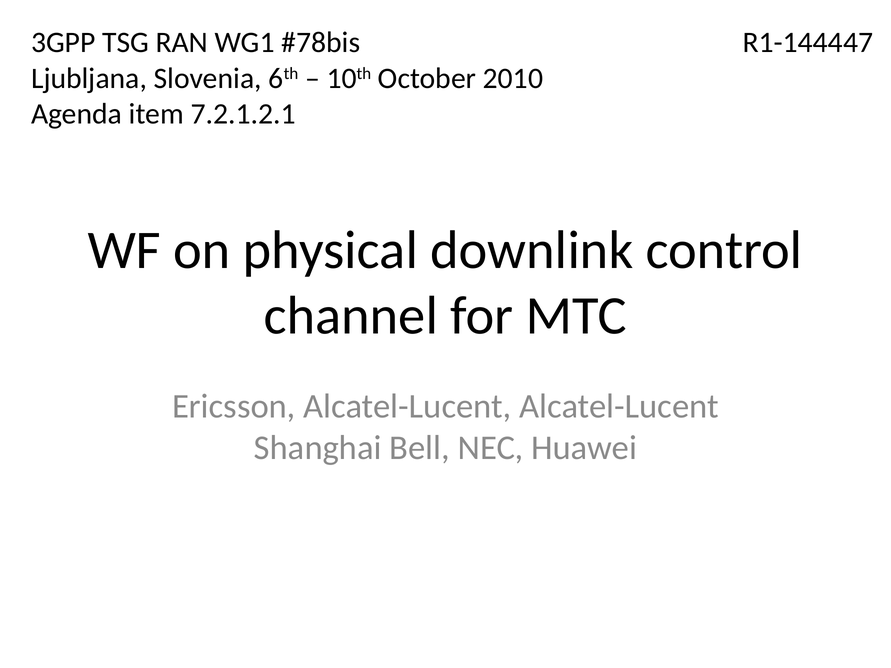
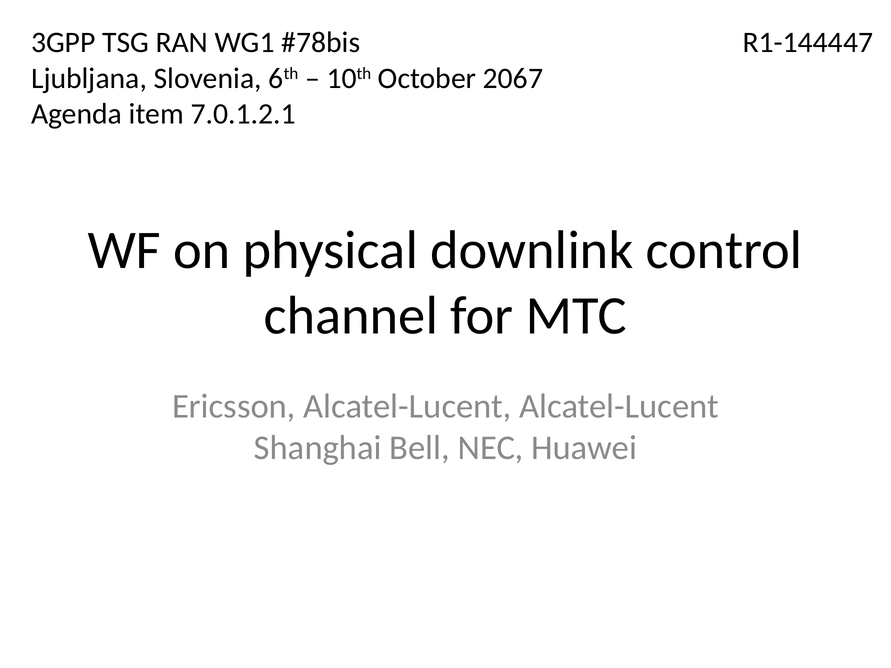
2010: 2010 -> 2067
7.2.1.2.1: 7.2.1.2.1 -> 7.0.1.2.1
